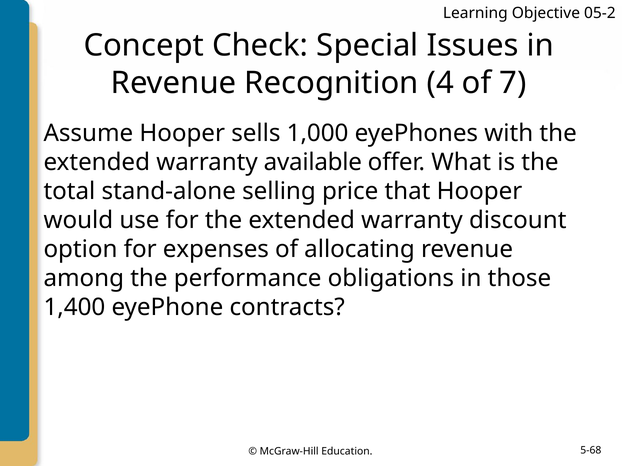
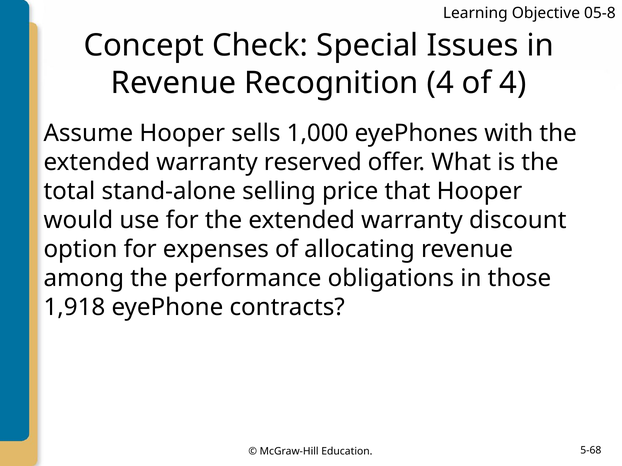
05-2: 05-2 -> 05-8
of 7: 7 -> 4
available: available -> reserved
1,400: 1,400 -> 1,918
